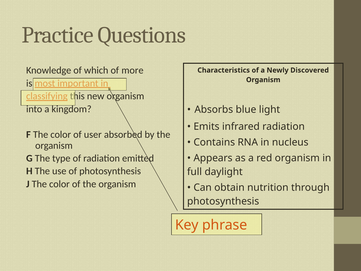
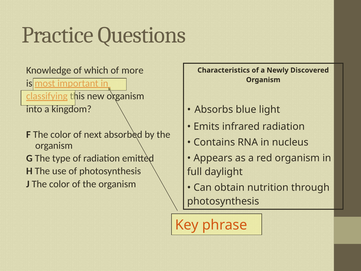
user: user -> next
